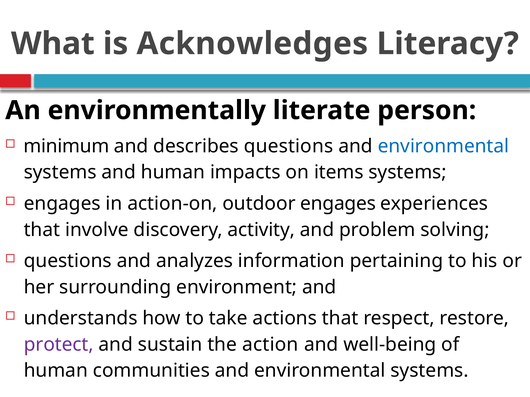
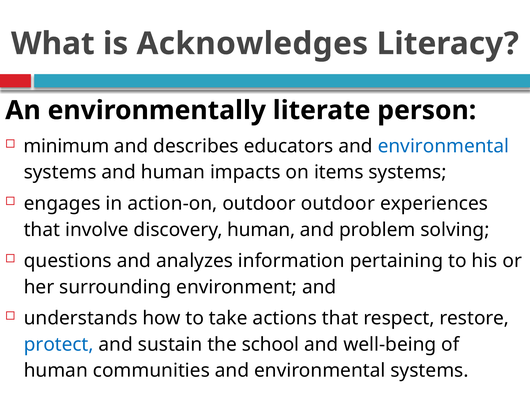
describes questions: questions -> educators
outdoor engages: engages -> outdoor
discovery activity: activity -> human
protect colour: purple -> blue
action: action -> school
